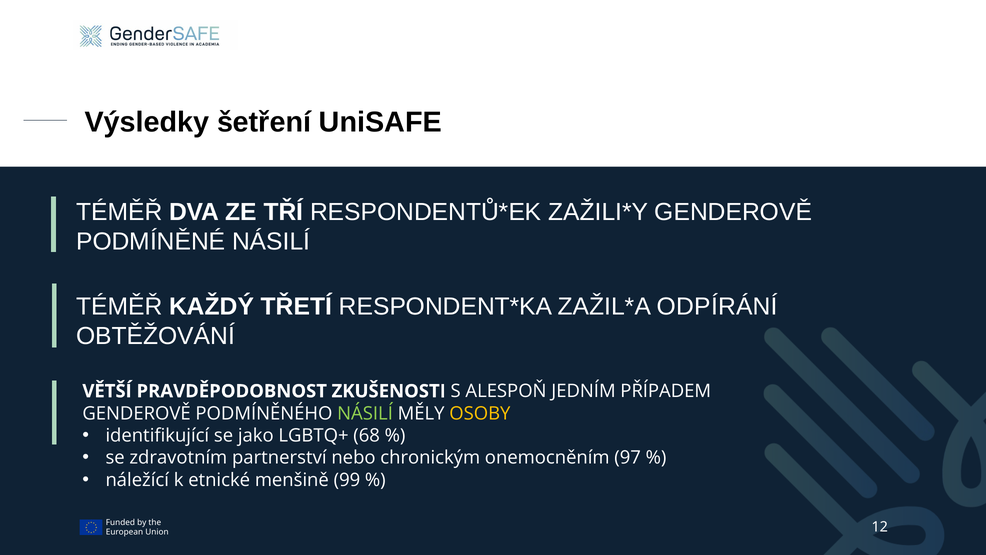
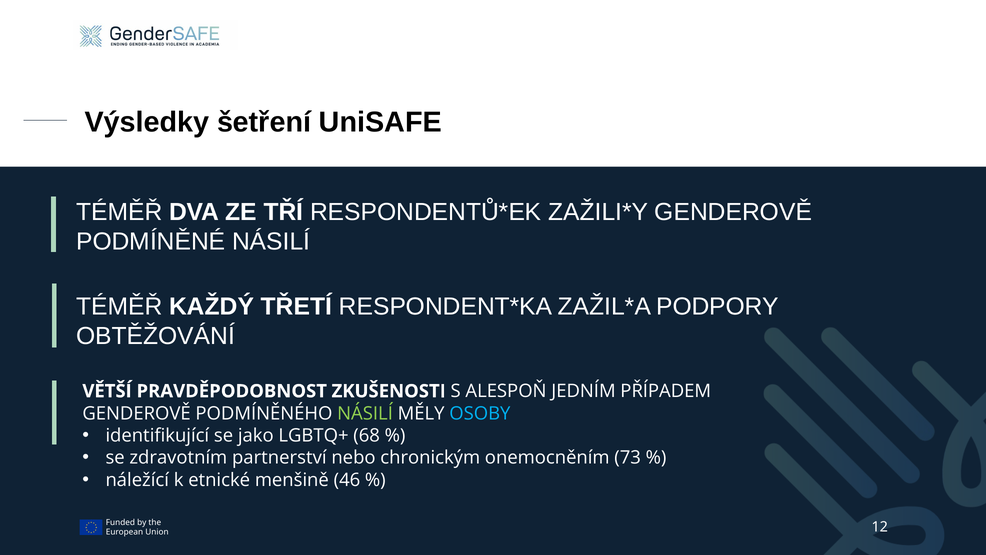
ODPÍRÁNÍ: ODPÍRÁNÍ -> PODPORY
OSOBY colour: yellow -> light blue
97: 97 -> 73
99: 99 -> 46
